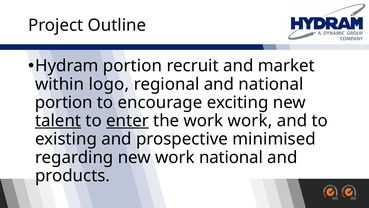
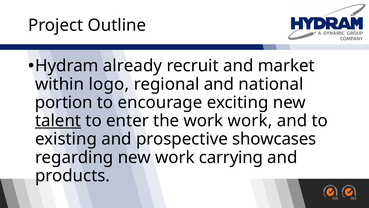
Hydram portion: portion -> already
enter underline: present -> none
minimised: minimised -> showcases
work national: national -> carrying
